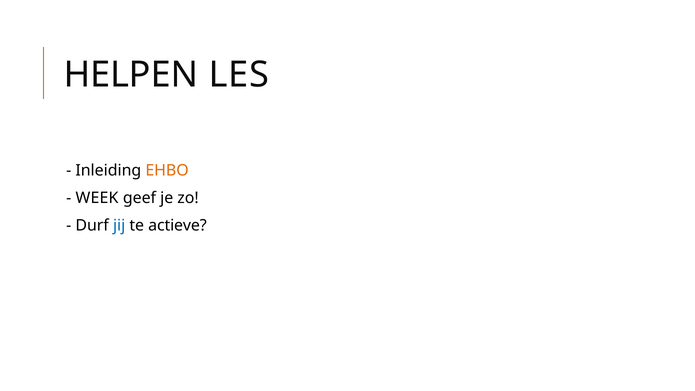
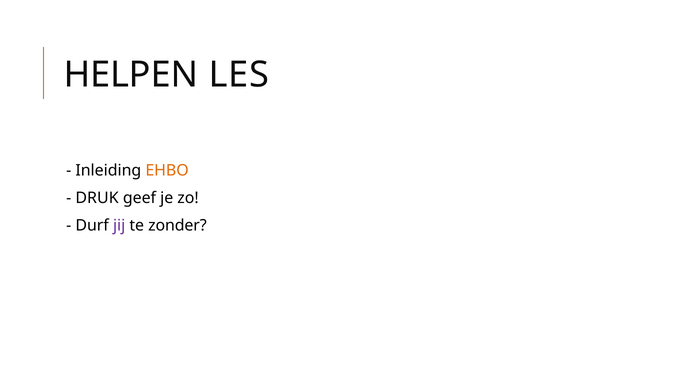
WEEK: WEEK -> DRUK
jij colour: blue -> purple
actieve: actieve -> zonder
